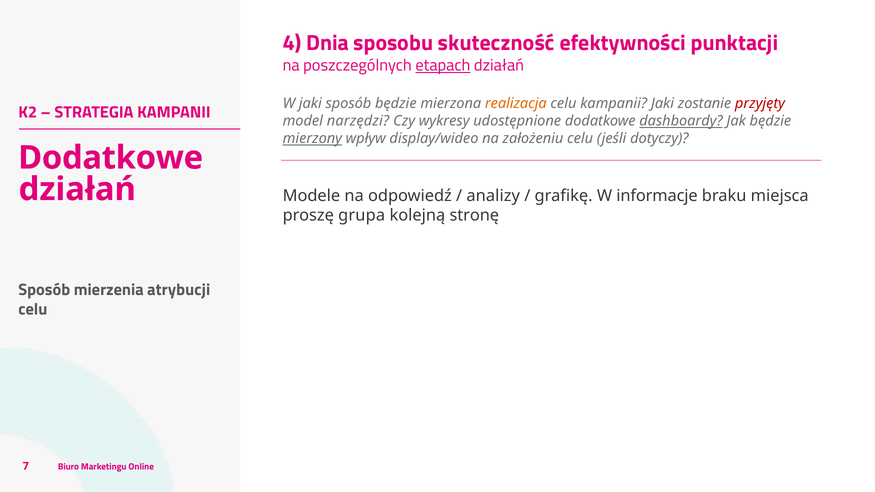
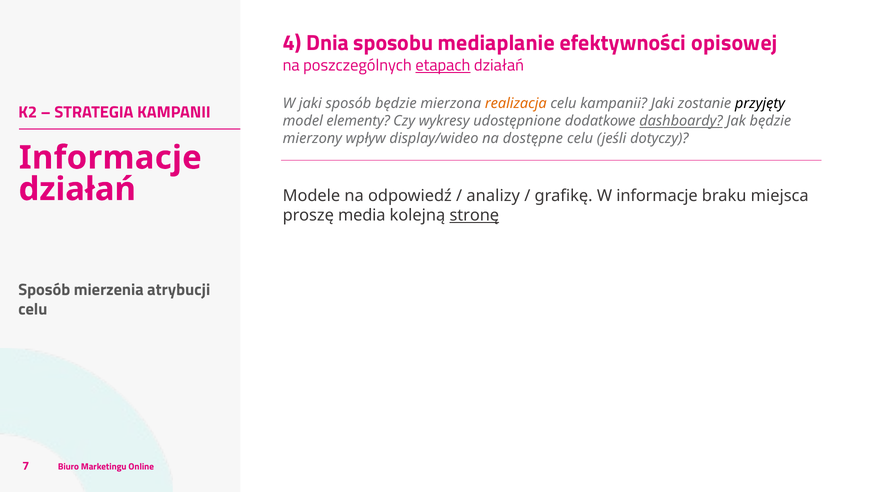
skuteczność: skuteczność -> mediaplanie
punktacji: punktacji -> opisowej
przyjęty colour: red -> black
narzędzi: narzędzi -> elementy
mierzony underline: present -> none
założeniu: założeniu -> dostępne
Dodatkowe at (111, 158): Dodatkowe -> Informacje
grupa: grupa -> media
stronę underline: none -> present
